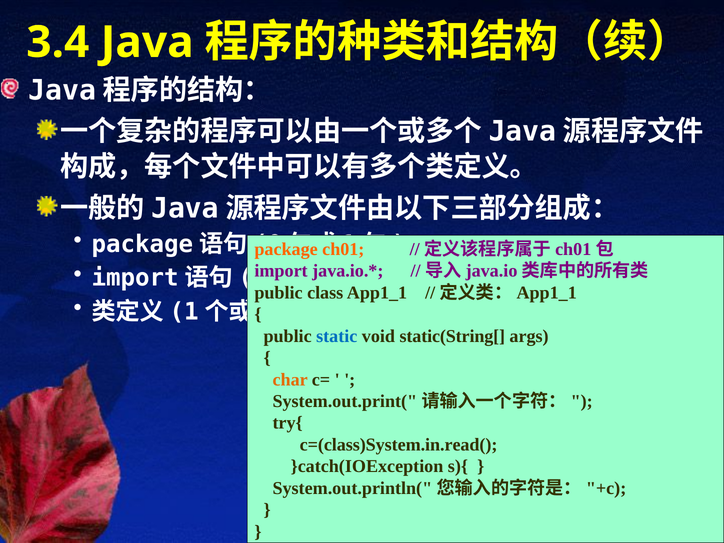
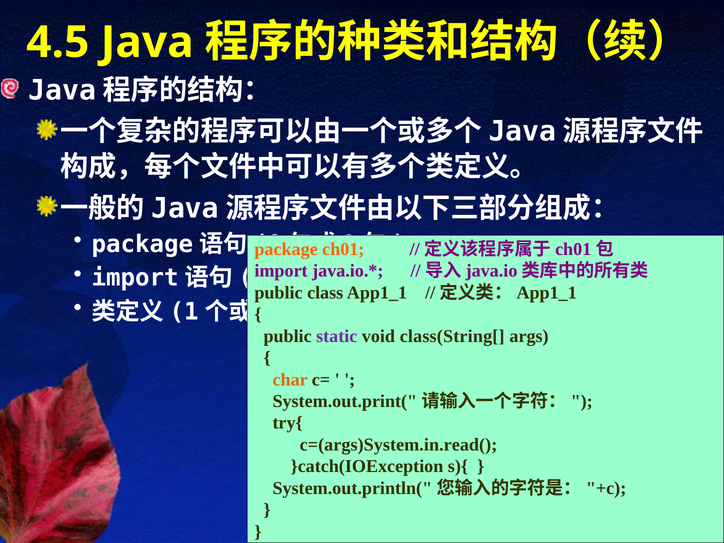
3.4: 3.4 -> 4.5
static colour: blue -> purple
static(String[: static(String[ -> class(String[
c=(class)System.in.read(: c=(class)System.in.read( -> c=(args)System.in.read(
